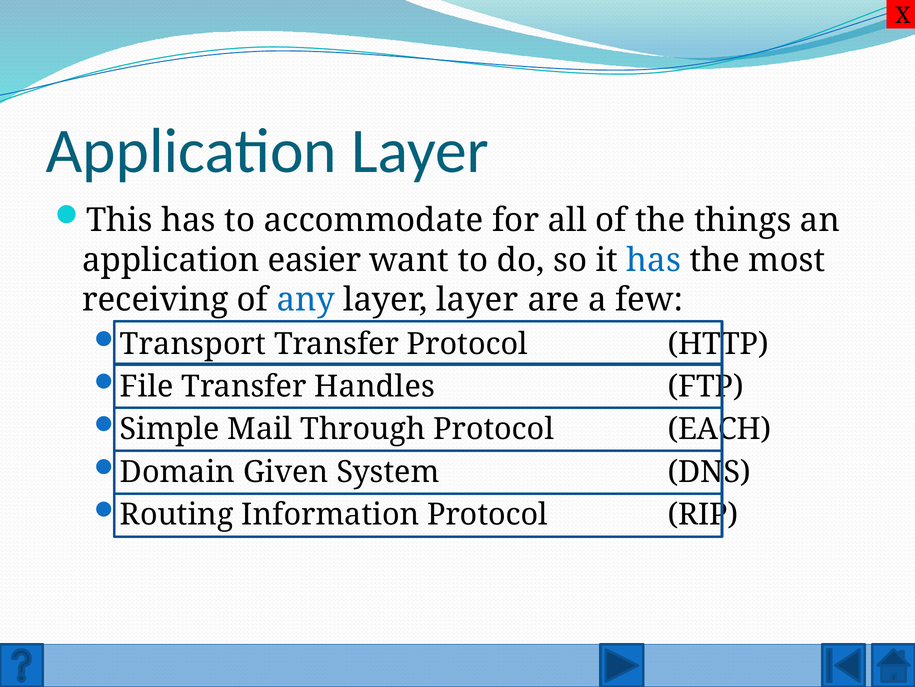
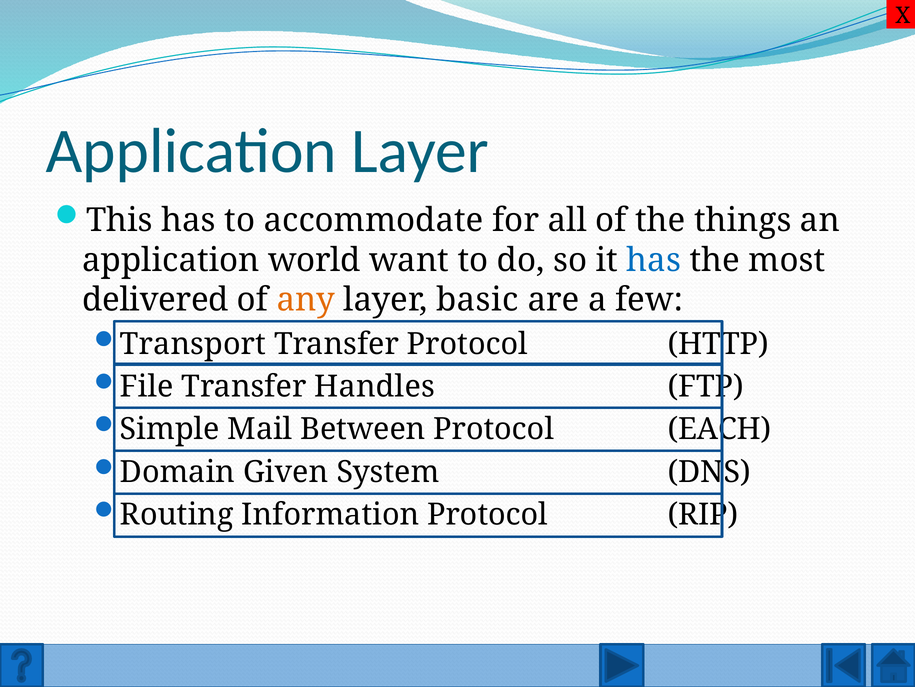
easier: easier -> world
receiving: receiving -> delivered
any colour: blue -> orange
layer layer: layer -> basic
Through: Through -> Between
